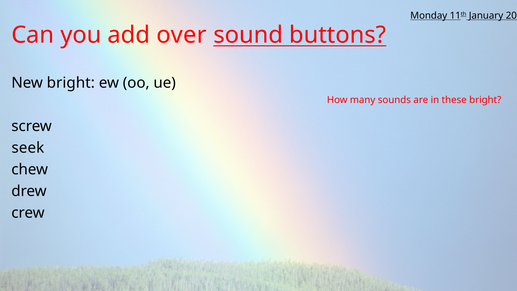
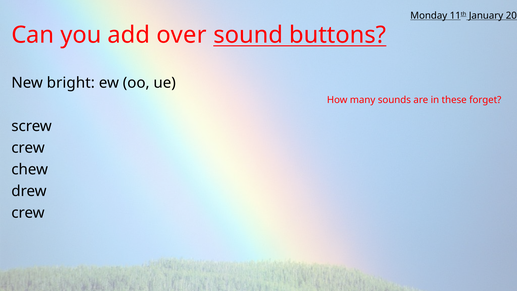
these bright: bright -> forget
seek at (28, 148): seek -> crew
